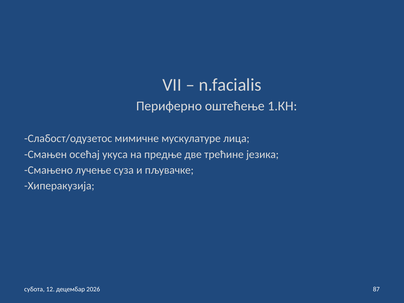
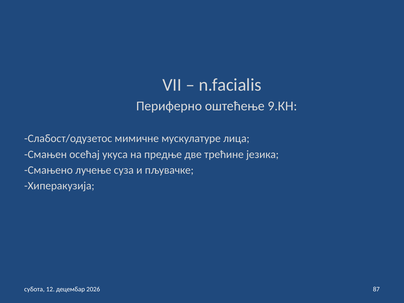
1.КН: 1.КН -> 9.КН
